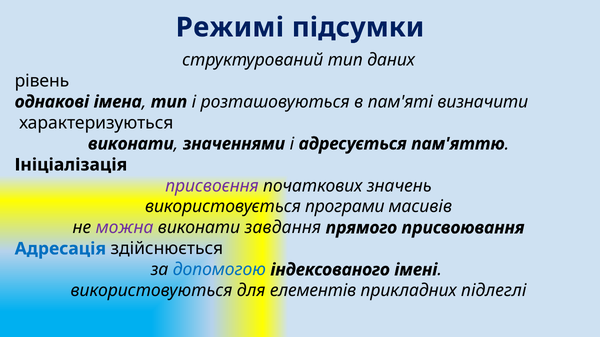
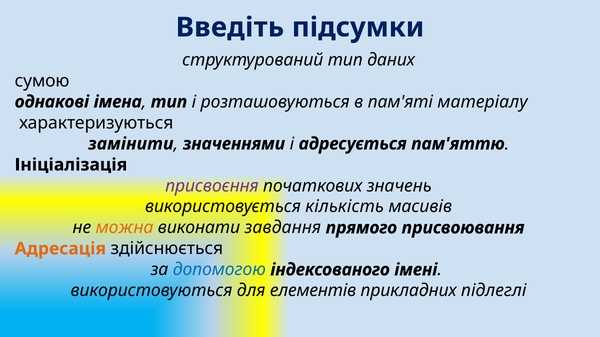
Режимі: Режимі -> Введіть
рівень: рівень -> сумою
визначити: визначити -> матеріалу
виконати at (131, 144): виконати -> замінити
програми: програми -> кількість
можна colour: purple -> orange
Адресація colour: blue -> orange
